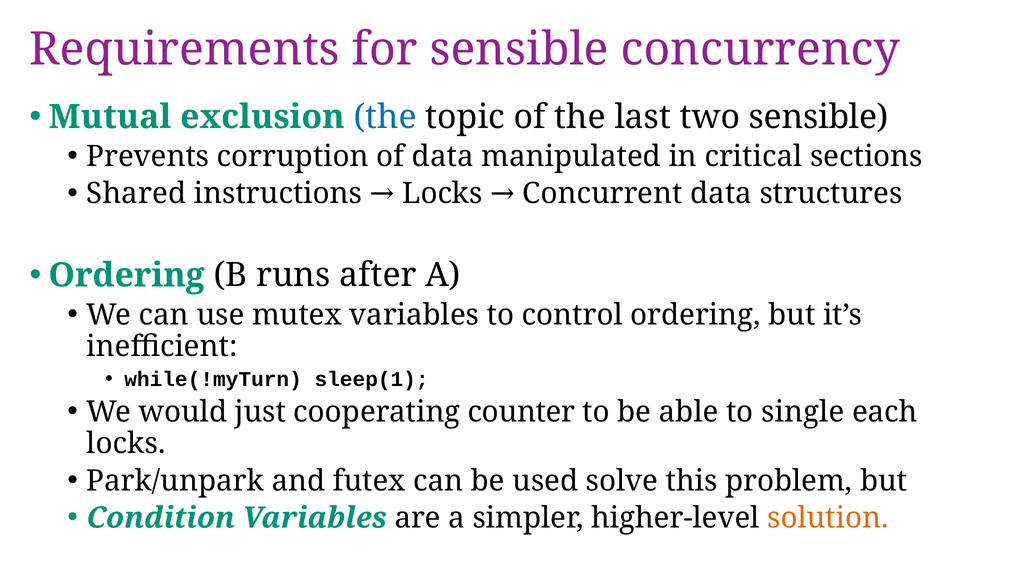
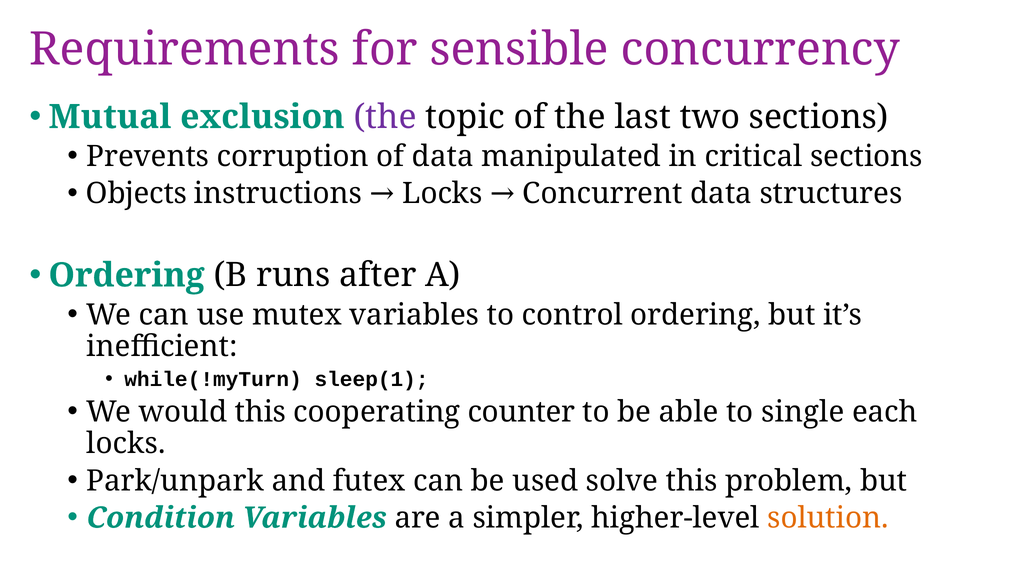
the at (385, 117) colour: blue -> purple
two sensible: sensible -> sections
Shared: Shared -> Objects
would just: just -> this
